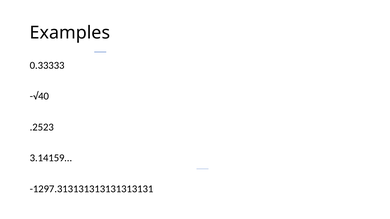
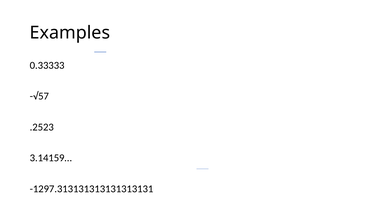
-√40: -√40 -> -√57
